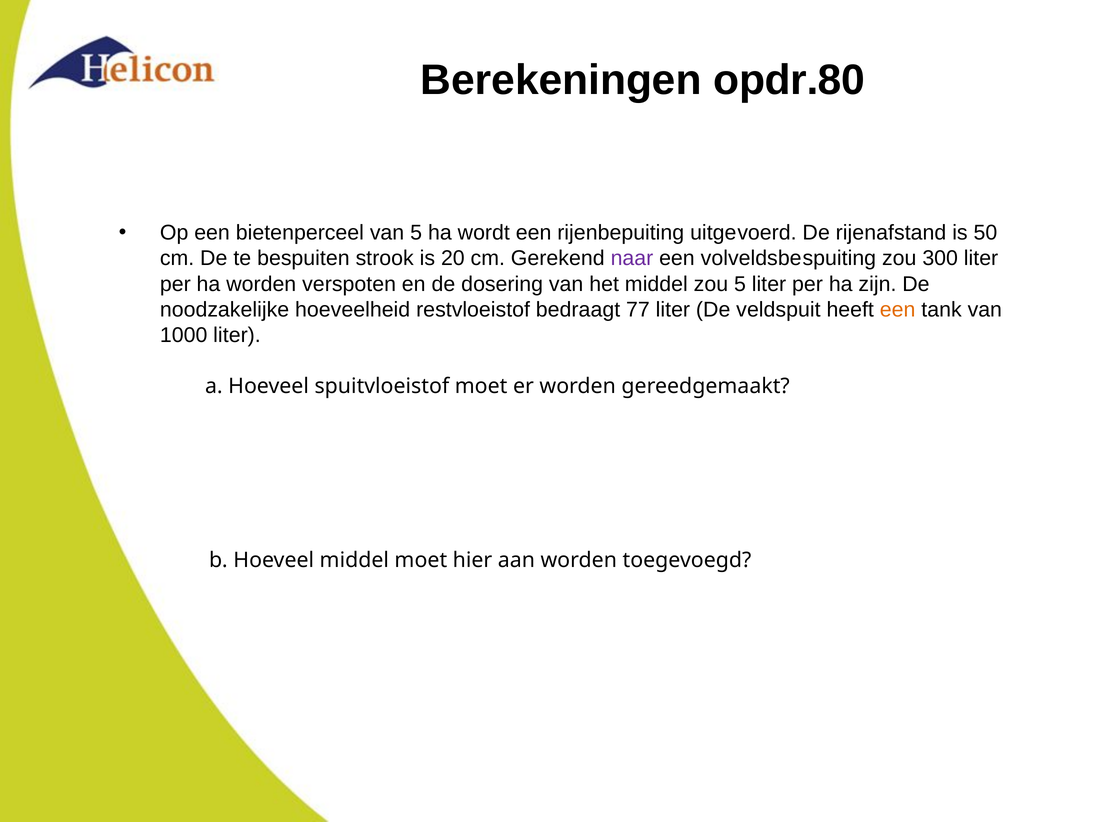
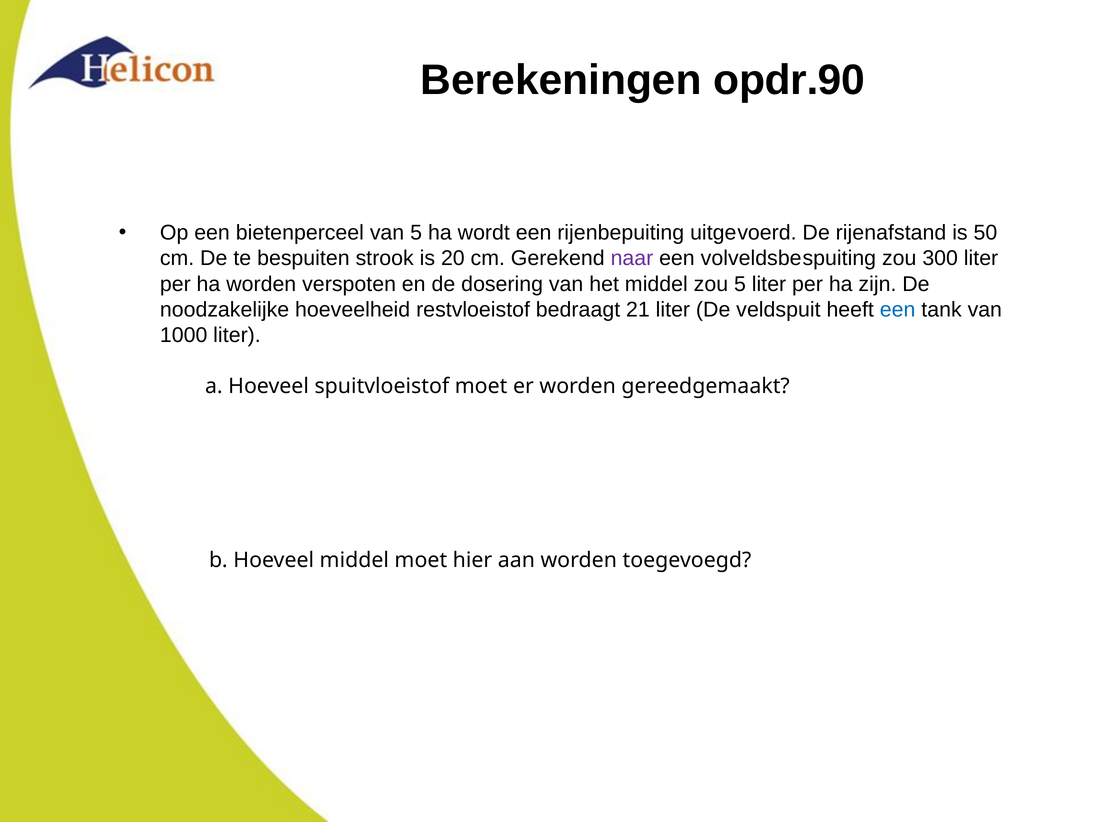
opdr.80: opdr.80 -> opdr.90
77: 77 -> 21
een at (898, 310) colour: orange -> blue
